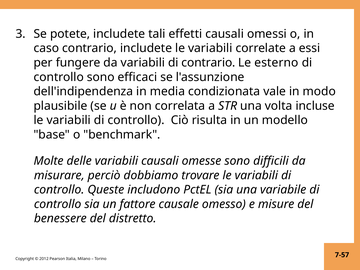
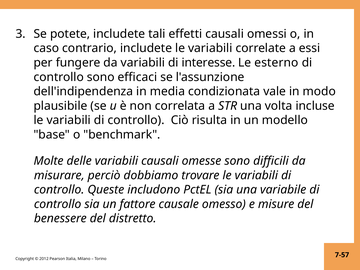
di contrario: contrario -> interesse
